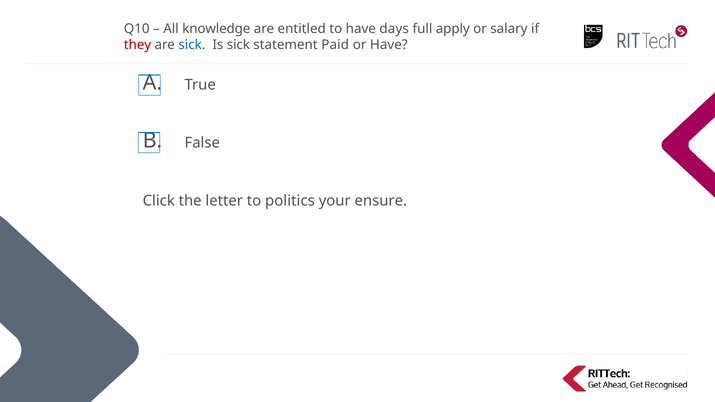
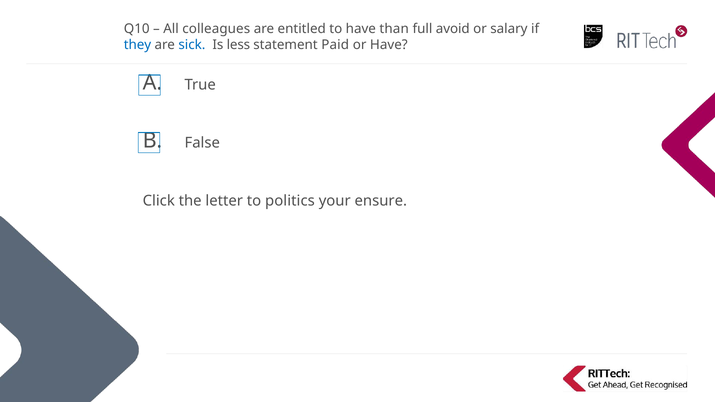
knowledge: knowledge -> colleagues
days: days -> than
apply: apply -> avoid
they colour: red -> blue
Is sick: sick -> less
